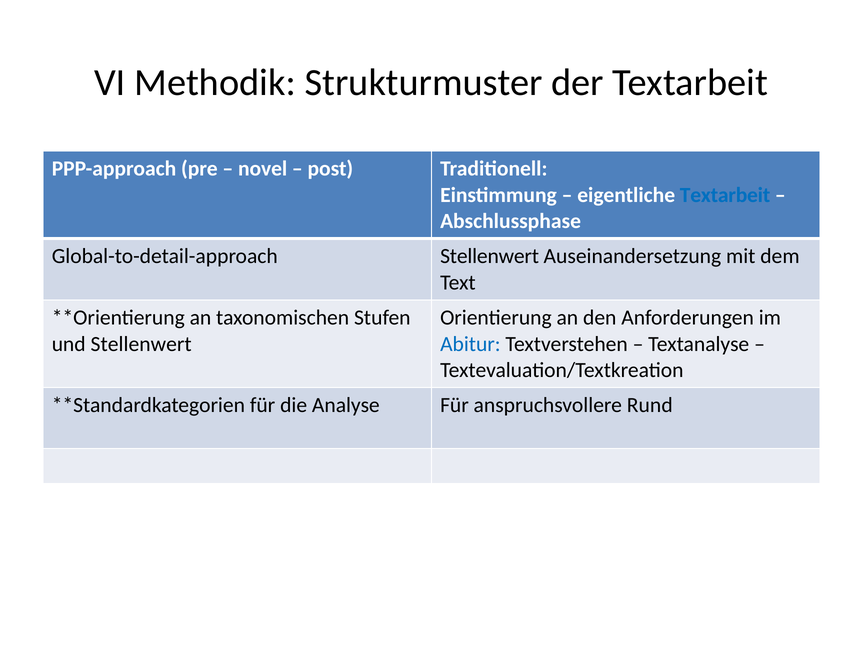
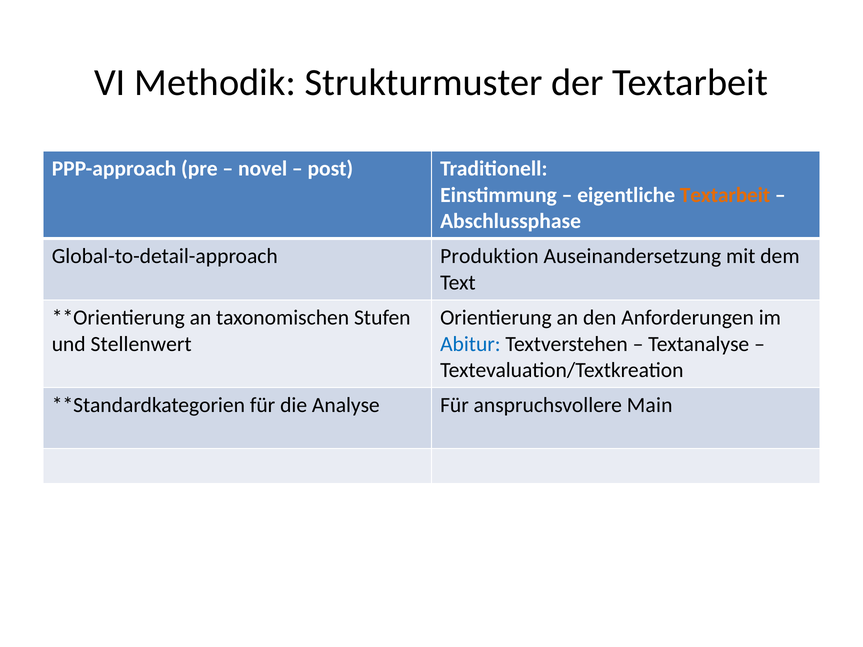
Textarbeit at (725, 195) colour: blue -> orange
Global-to-detail-approach Stellenwert: Stellenwert -> Produktion
Rund: Rund -> Main
